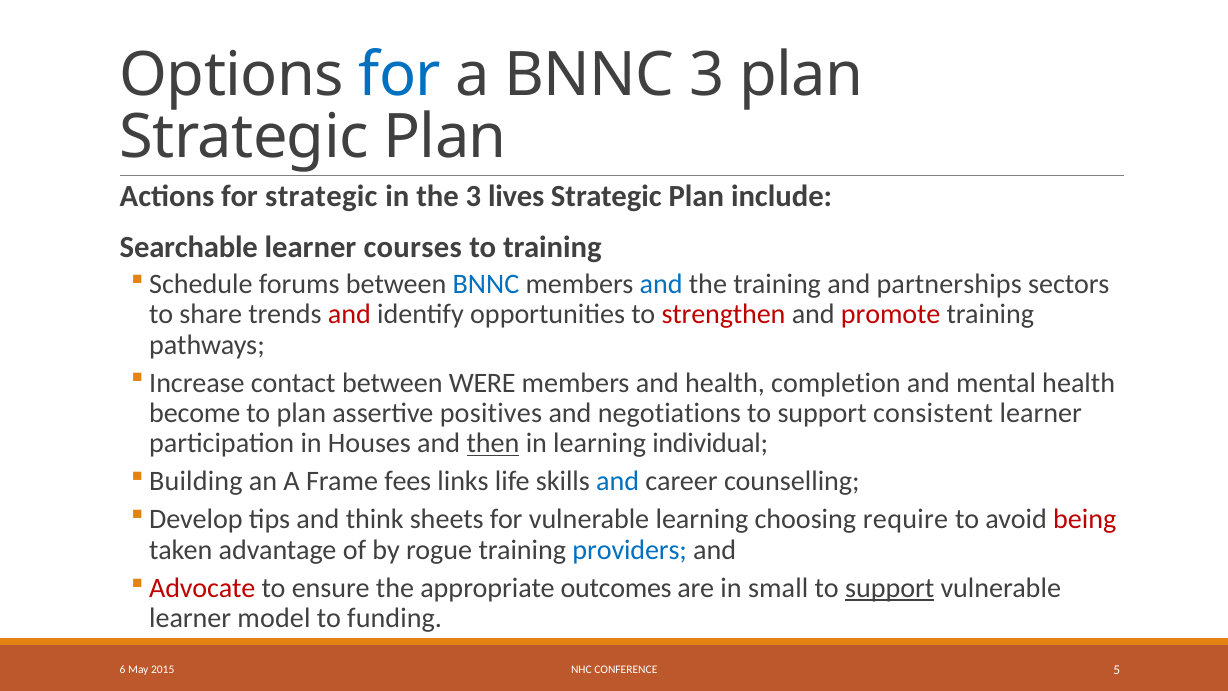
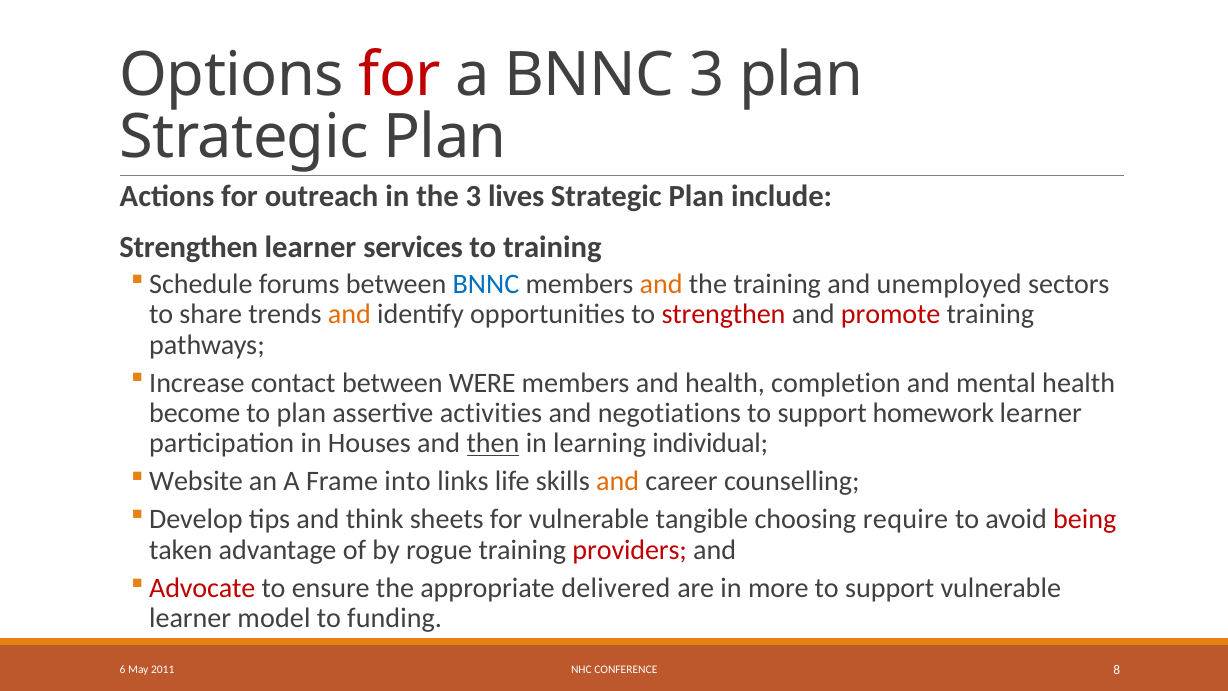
for at (400, 75) colour: blue -> red
for strategic: strategic -> outreach
Searchable at (189, 247): Searchable -> Strengthen
courses: courses -> services
and at (661, 284) colour: blue -> orange
partnerships: partnerships -> unemployed
and at (349, 314) colour: red -> orange
positives: positives -> activities
consistent: consistent -> homework
Building: Building -> Website
fees: fees -> into
and at (618, 481) colour: blue -> orange
vulnerable learning: learning -> tangible
providers colour: blue -> red
outcomes: outcomes -> delivered
small: small -> more
support at (890, 588) underline: present -> none
2015: 2015 -> 2011
5: 5 -> 8
